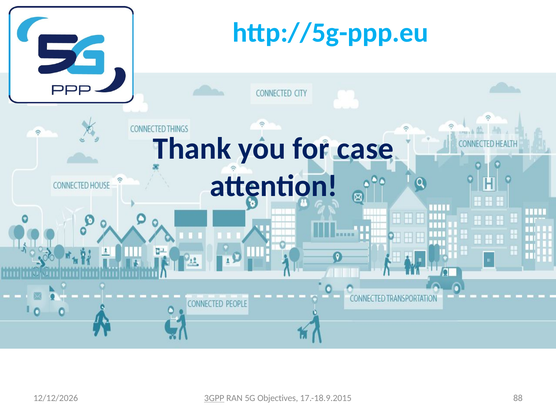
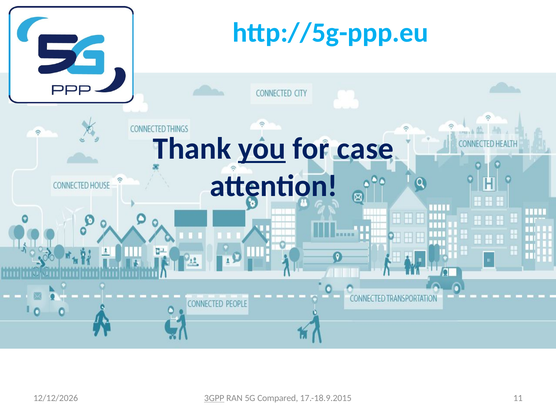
you underline: none -> present
Objectives: Objectives -> Compared
88: 88 -> 11
